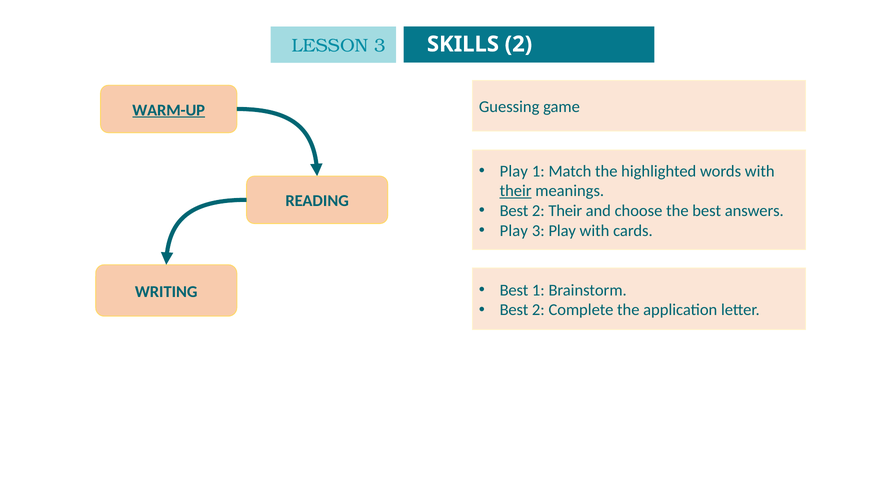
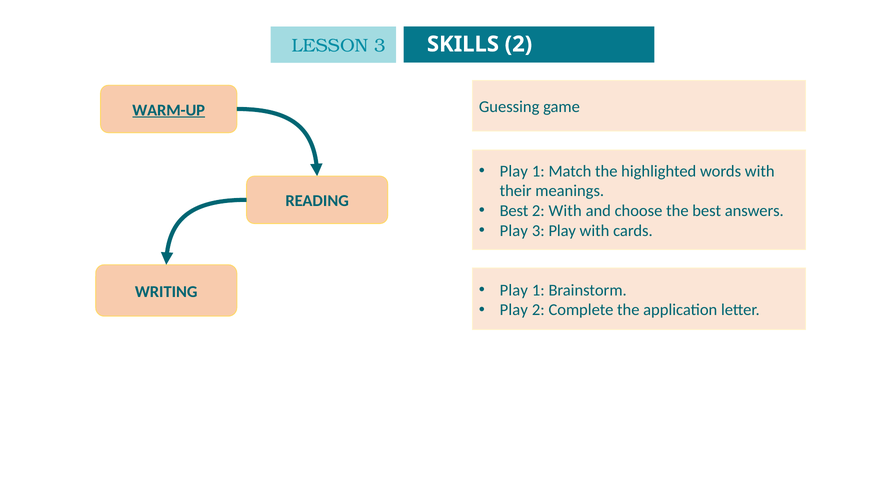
their at (516, 191) underline: present -> none
2 Their: Their -> With
Best at (514, 290): Best -> Play
Best at (514, 310): Best -> Play
